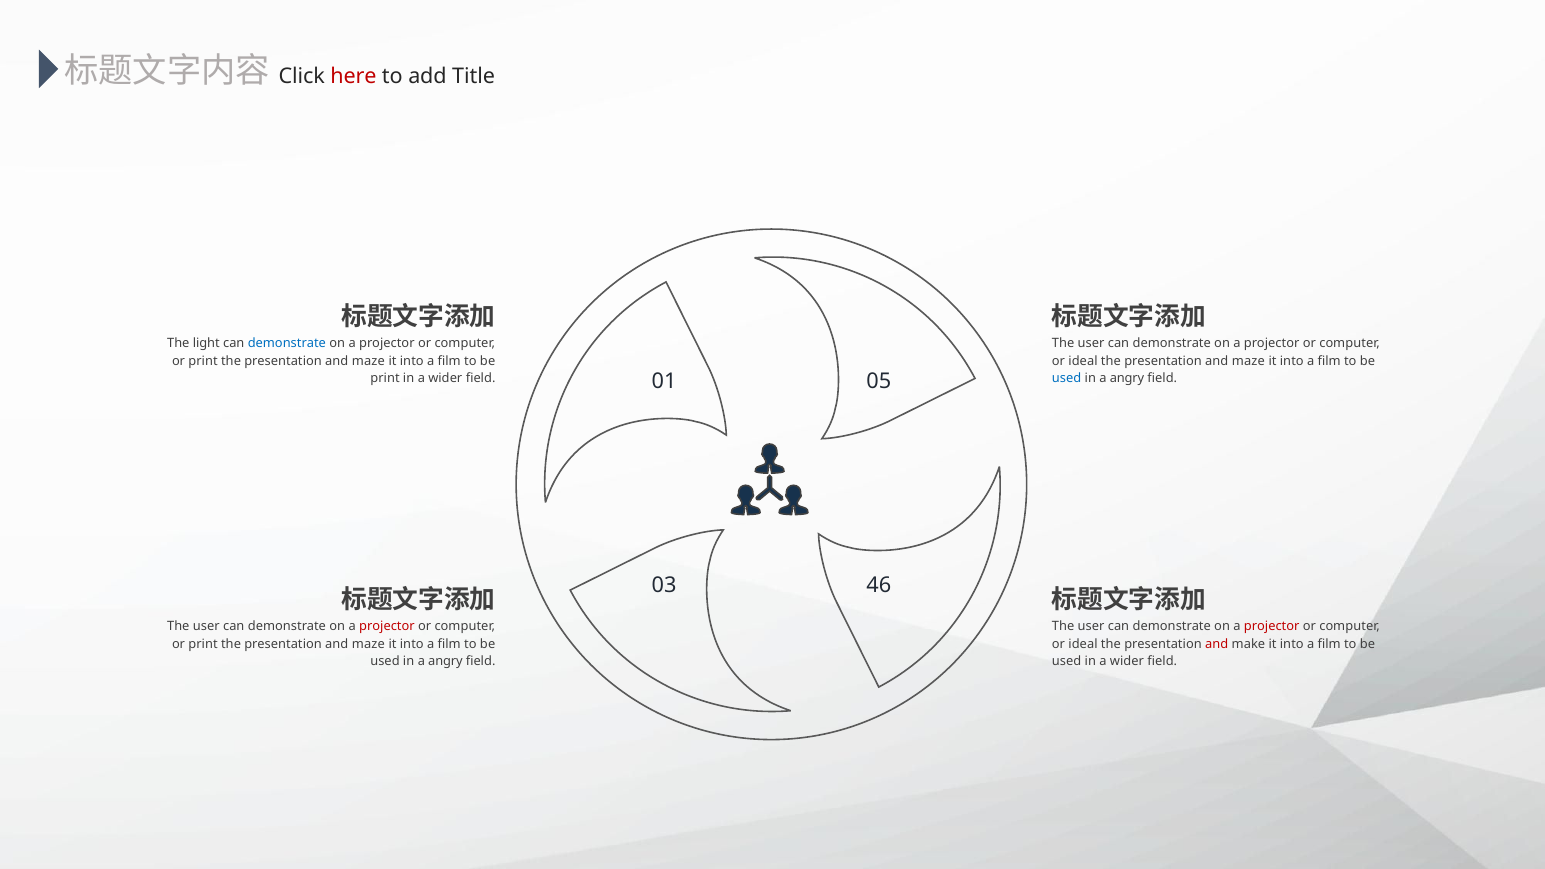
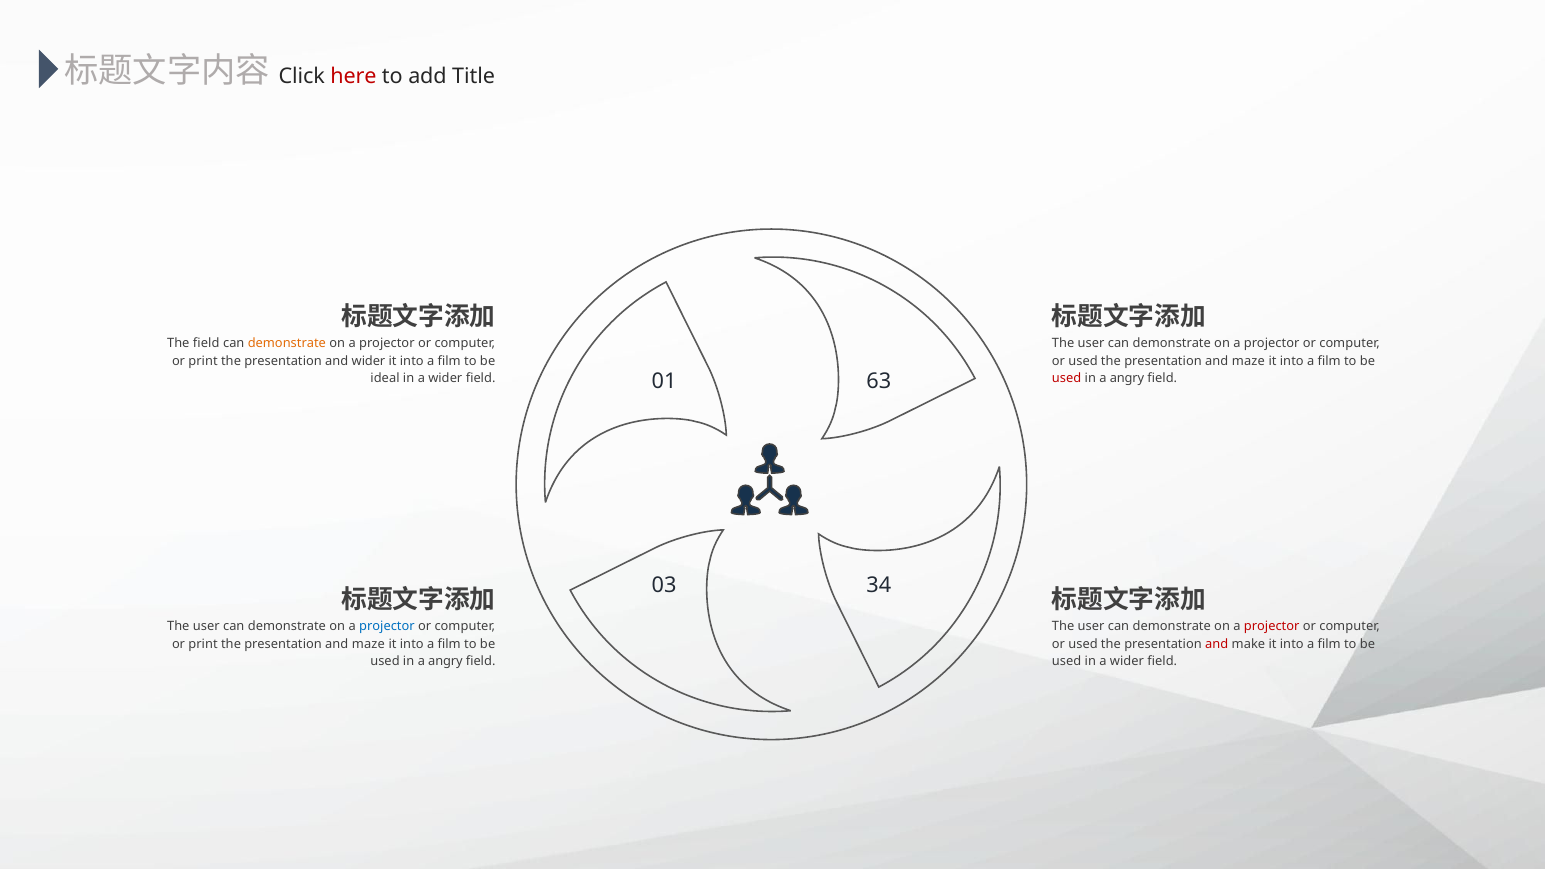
The light: light -> field
demonstrate at (287, 344) colour: blue -> orange
maze at (368, 361): maze -> wider
ideal at (1083, 361): ideal -> used
print at (385, 379): print -> ideal
05: 05 -> 63
used at (1067, 379) colour: blue -> red
46: 46 -> 34
projector at (387, 626) colour: red -> blue
ideal at (1083, 644): ideal -> used
